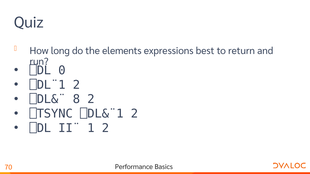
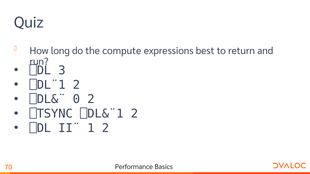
elements: elements -> compute
0: 0 -> 3
8: 8 -> 0
